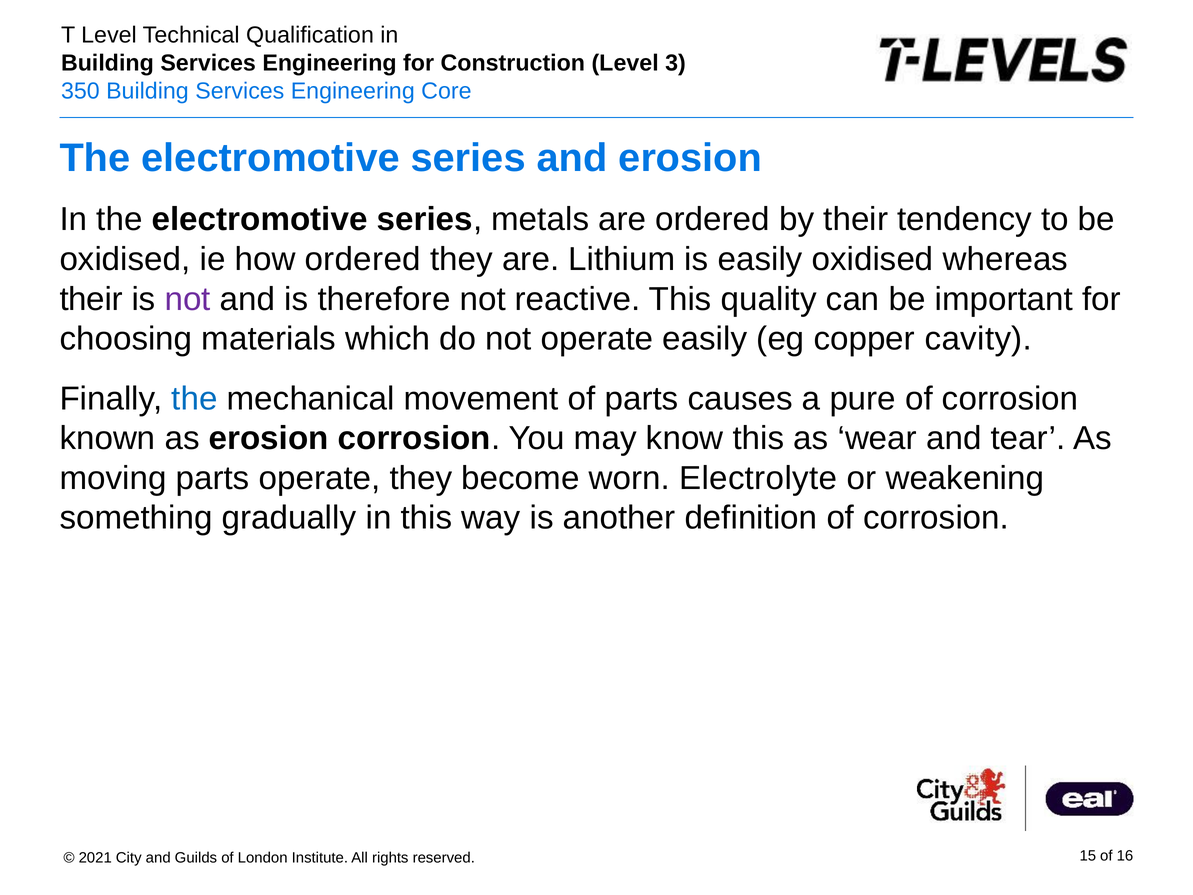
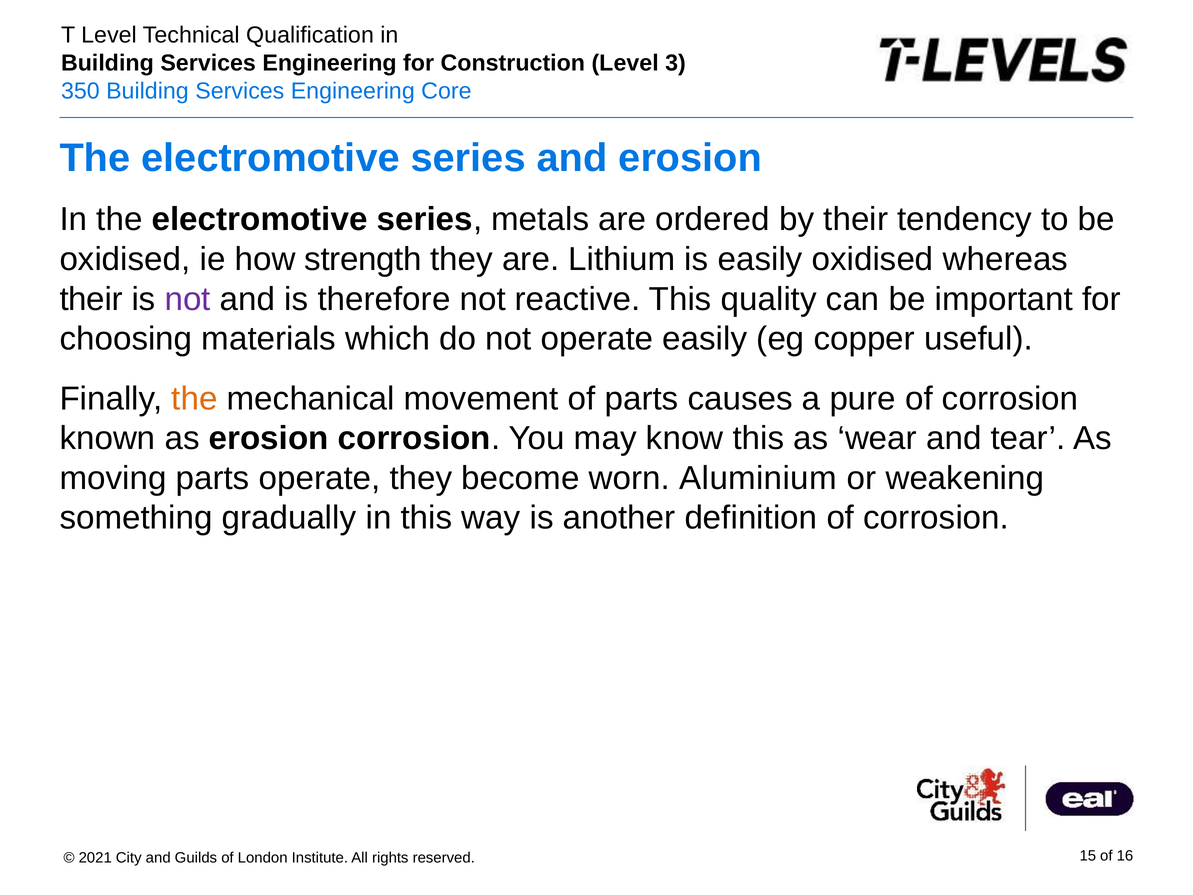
how ordered: ordered -> strength
cavity: cavity -> useful
the at (194, 399) colour: blue -> orange
Electrolyte: Electrolyte -> Aluminium
